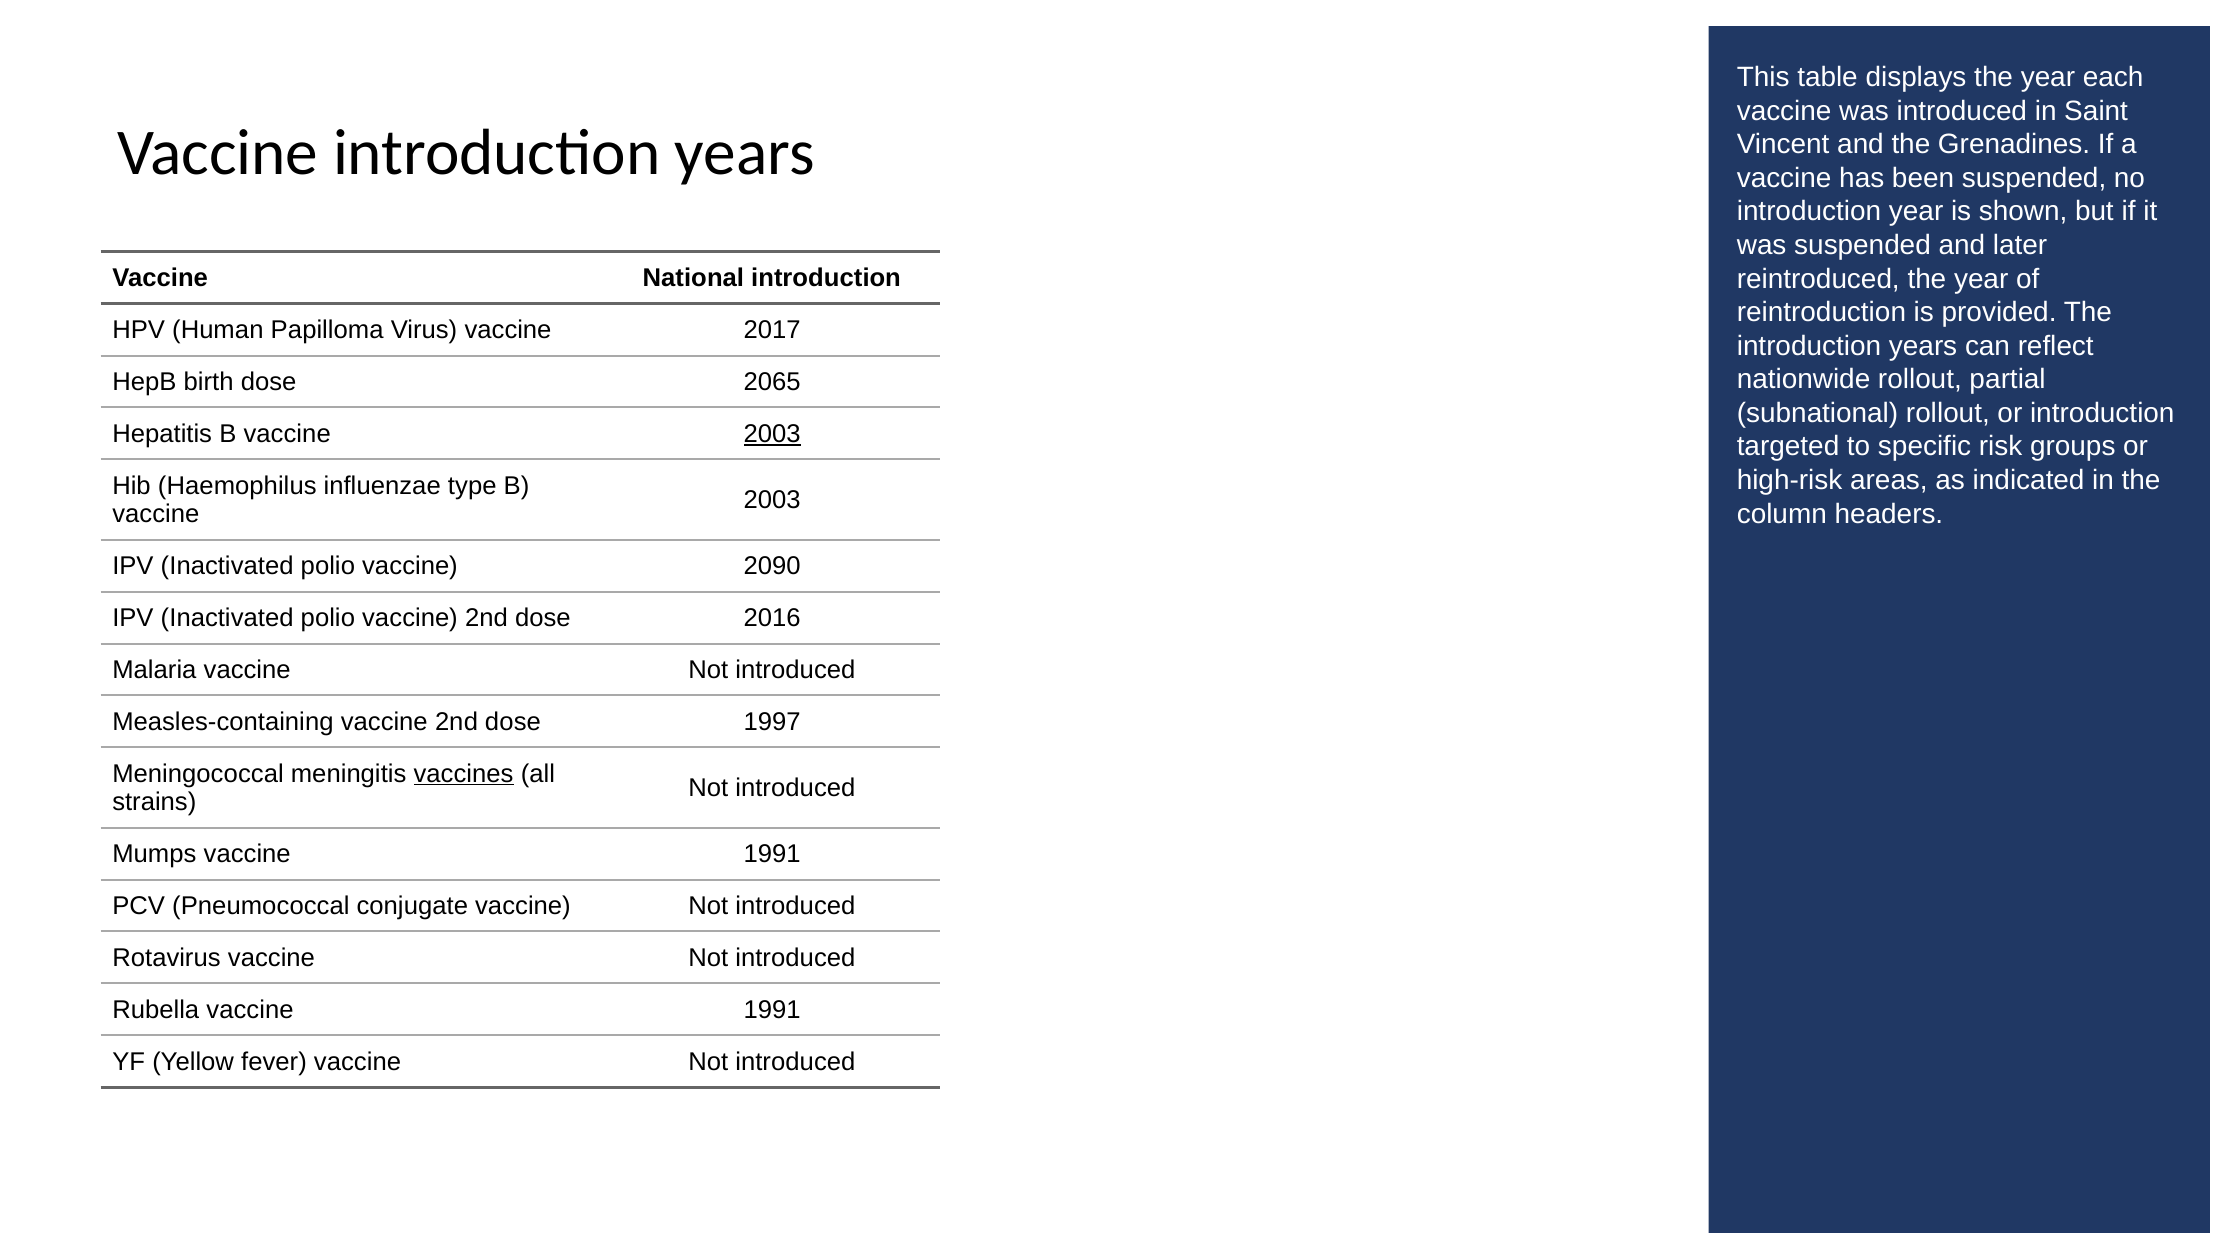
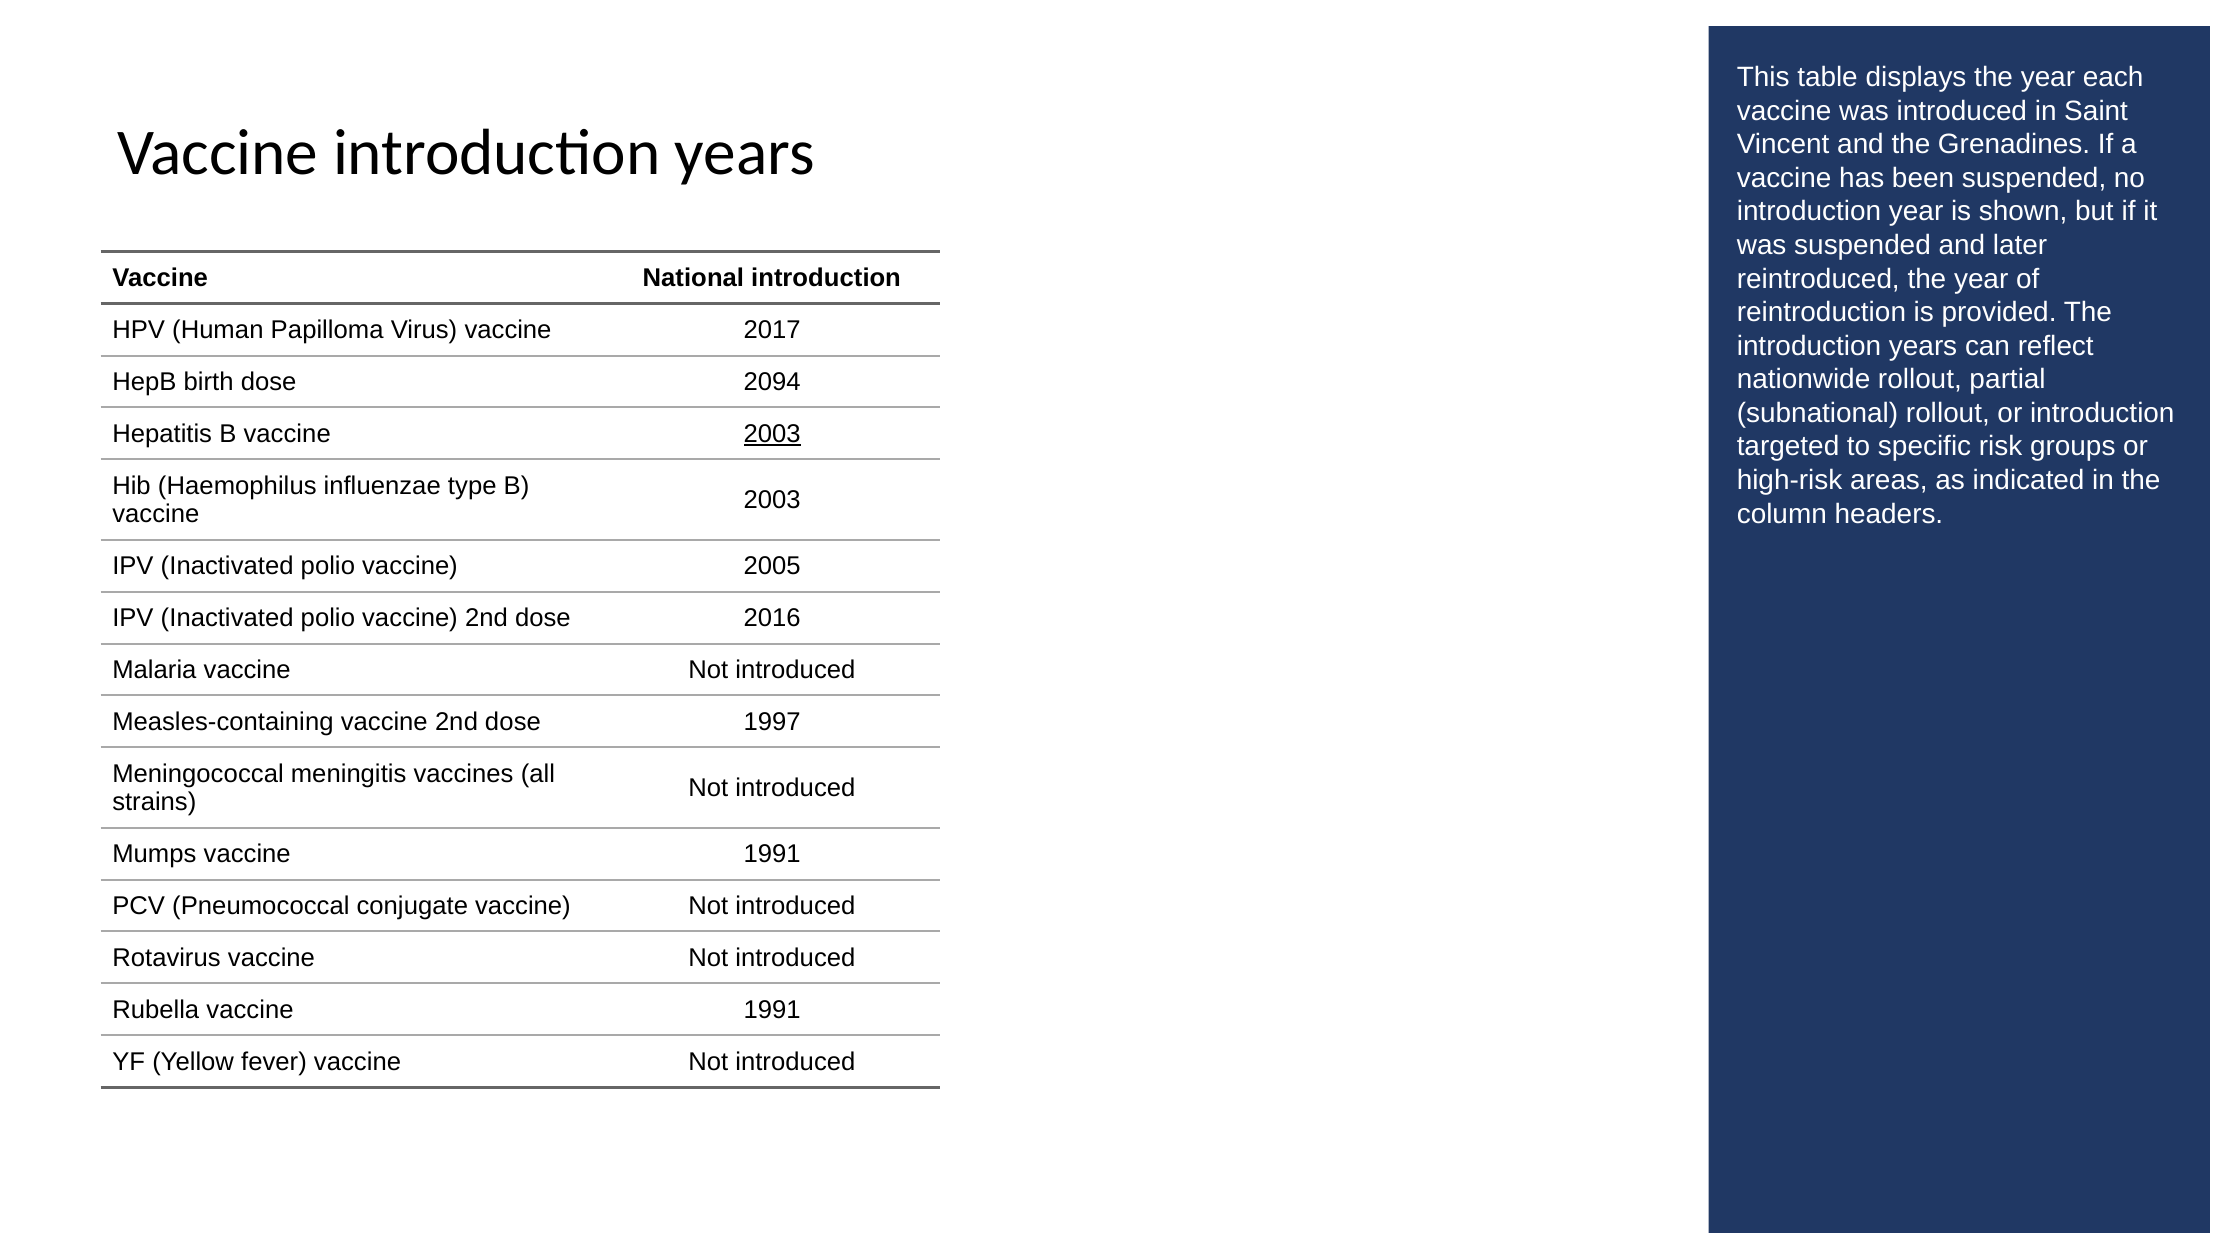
2065: 2065 -> 2094
2090: 2090 -> 2005
vaccines underline: present -> none
